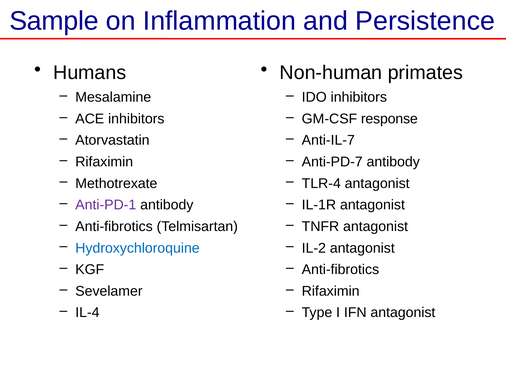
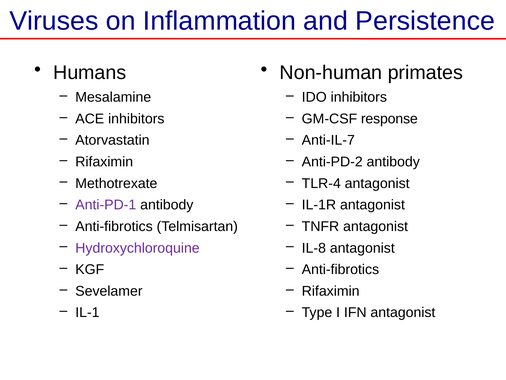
Sample: Sample -> Viruses
Anti-PD-7: Anti-PD-7 -> Anti-PD-2
Hydroxychloroquine colour: blue -> purple
IL-2: IL-2 -> IL-8
IL-4: IL-4 -> IL-1
